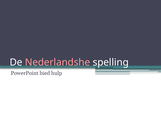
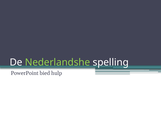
Nederlandshe colour: pink -> light green
